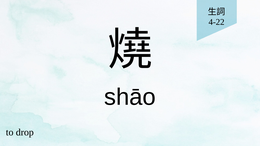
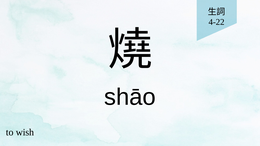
drop: drop -> wish
